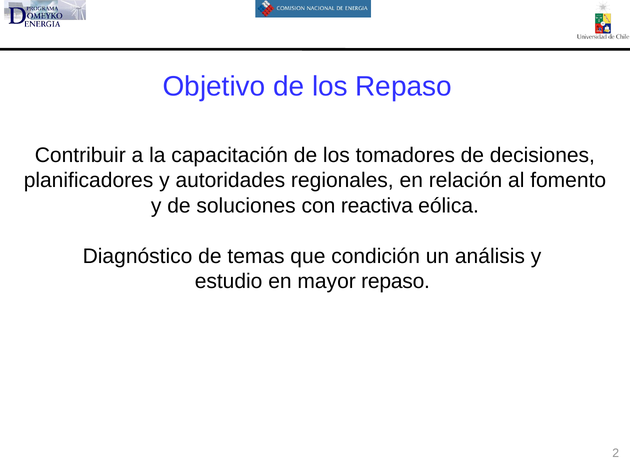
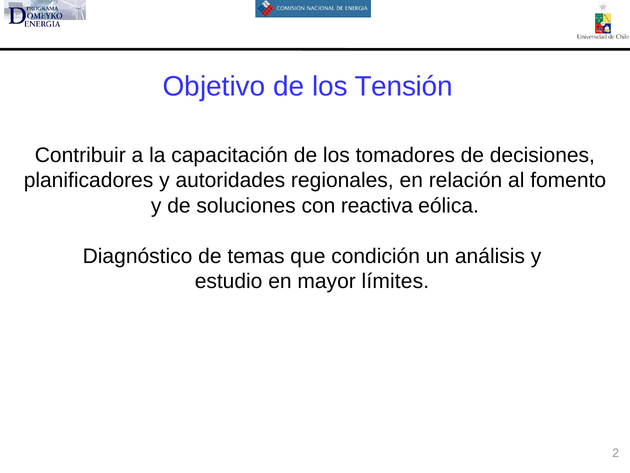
los Repaso: Repaso -> Tensión
mayor repaso: repaso -> límites
